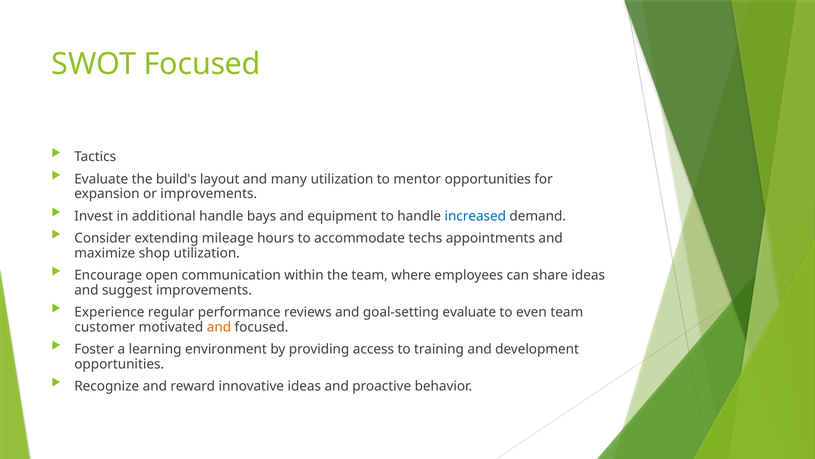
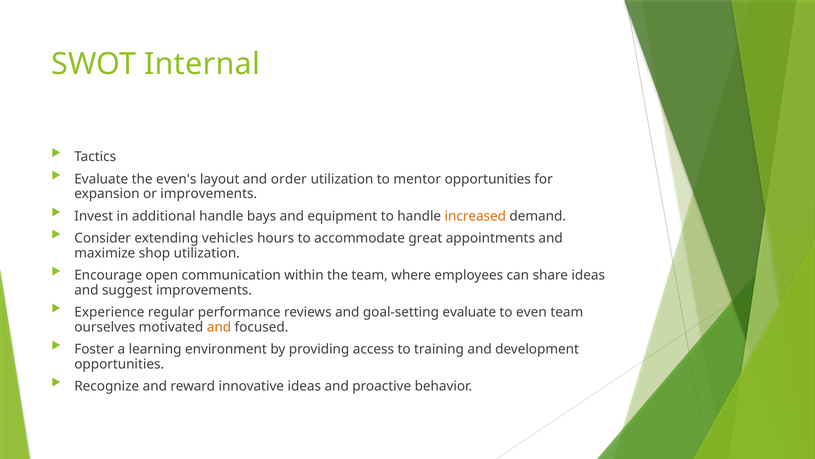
SWOT Focused: Focused -> Internal
build's: build's -> even's
many: many -> order
increased colour: blue -> orange
mileage: mileage -> vehicles
techs: techs -> great
customer: customer -> ourselves
